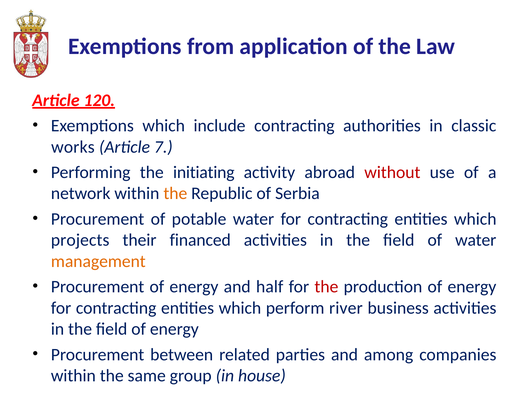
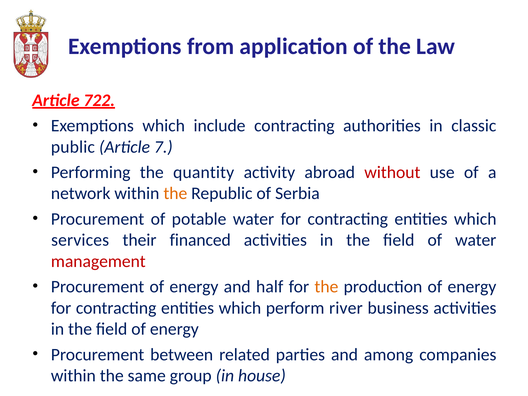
120: 120 -> 722
works: works -> public
initiating: initiating -> quantity
projects: projects -> services
management colour: orange -> red
the at (326, 287) colour: red -> orange
